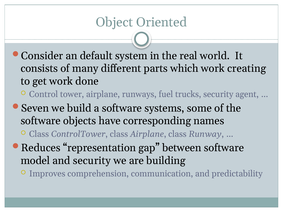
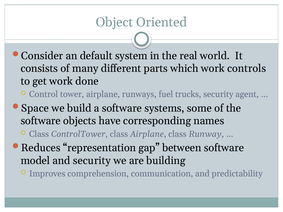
creating: creating -> controls
Seven: Seven -> Space
